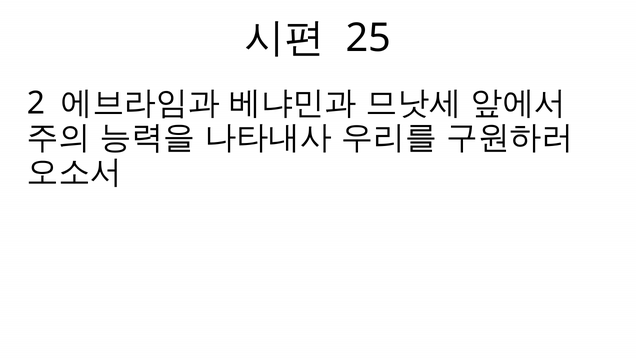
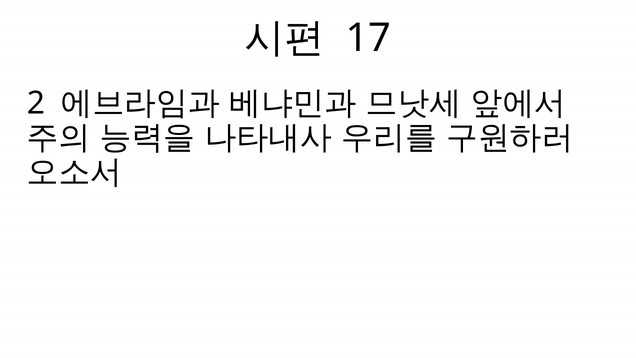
25: 25 -> 17
